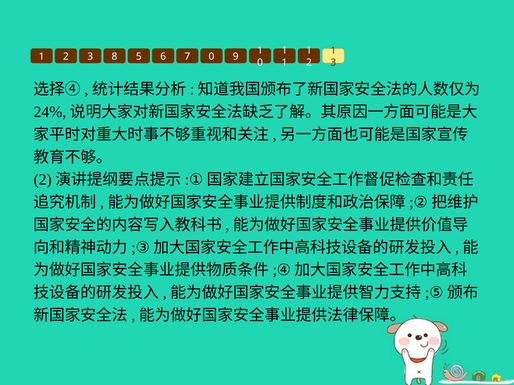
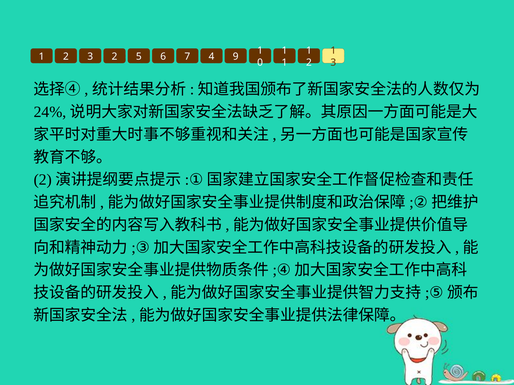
3 8: 8 -> 2
7 0: 0 -> 4
